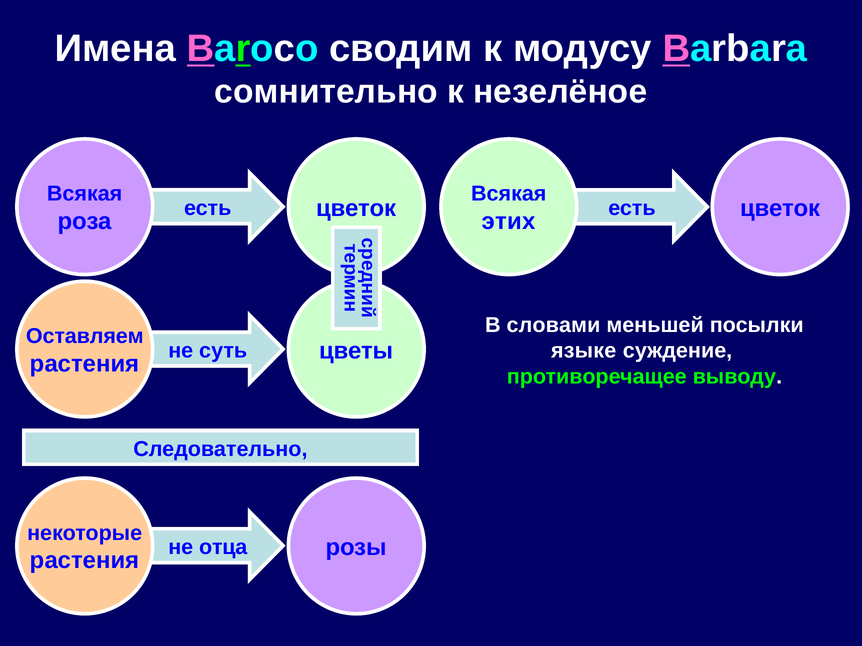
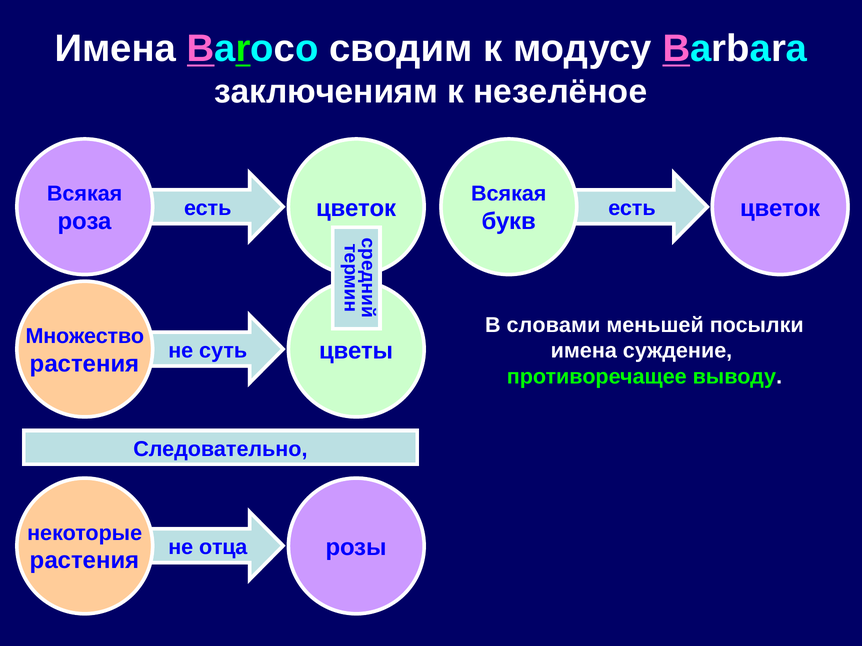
сомнительно: сомнительно -> заключениям
этих: этих -> букв
Оставляем: Оставляем -> Множество
языке at (584, 351): языке -> имена
